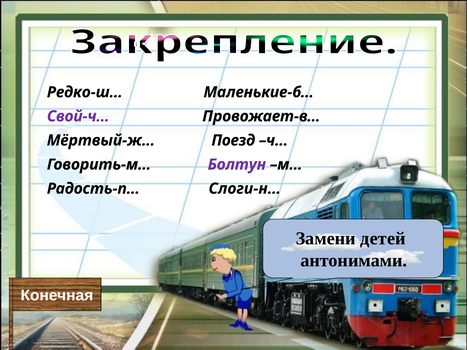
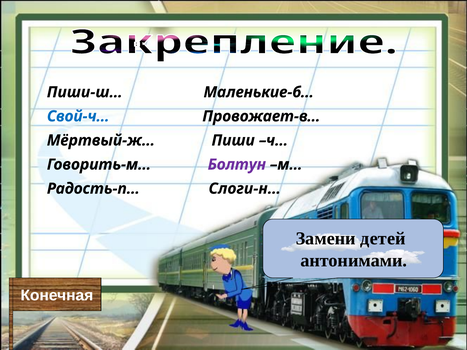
Редко-ш…: Редко-ш… -> Пиши-ш…
Свой-ч… colour: purple -> blue
Поезд: Поезд -> Пиши
